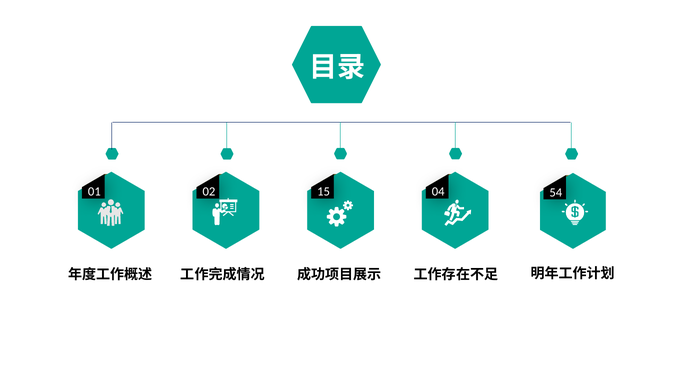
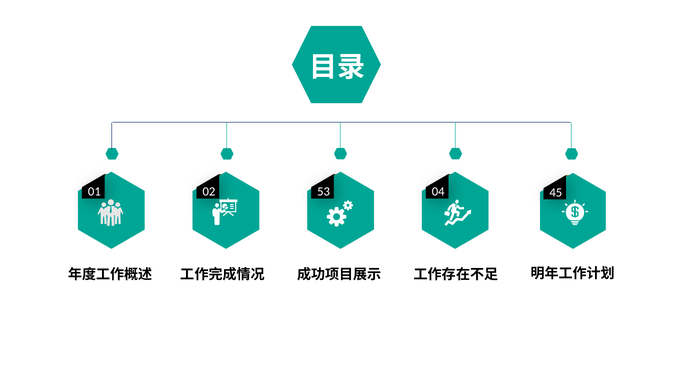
15: 15 -> 53
54: 54 -> 45
